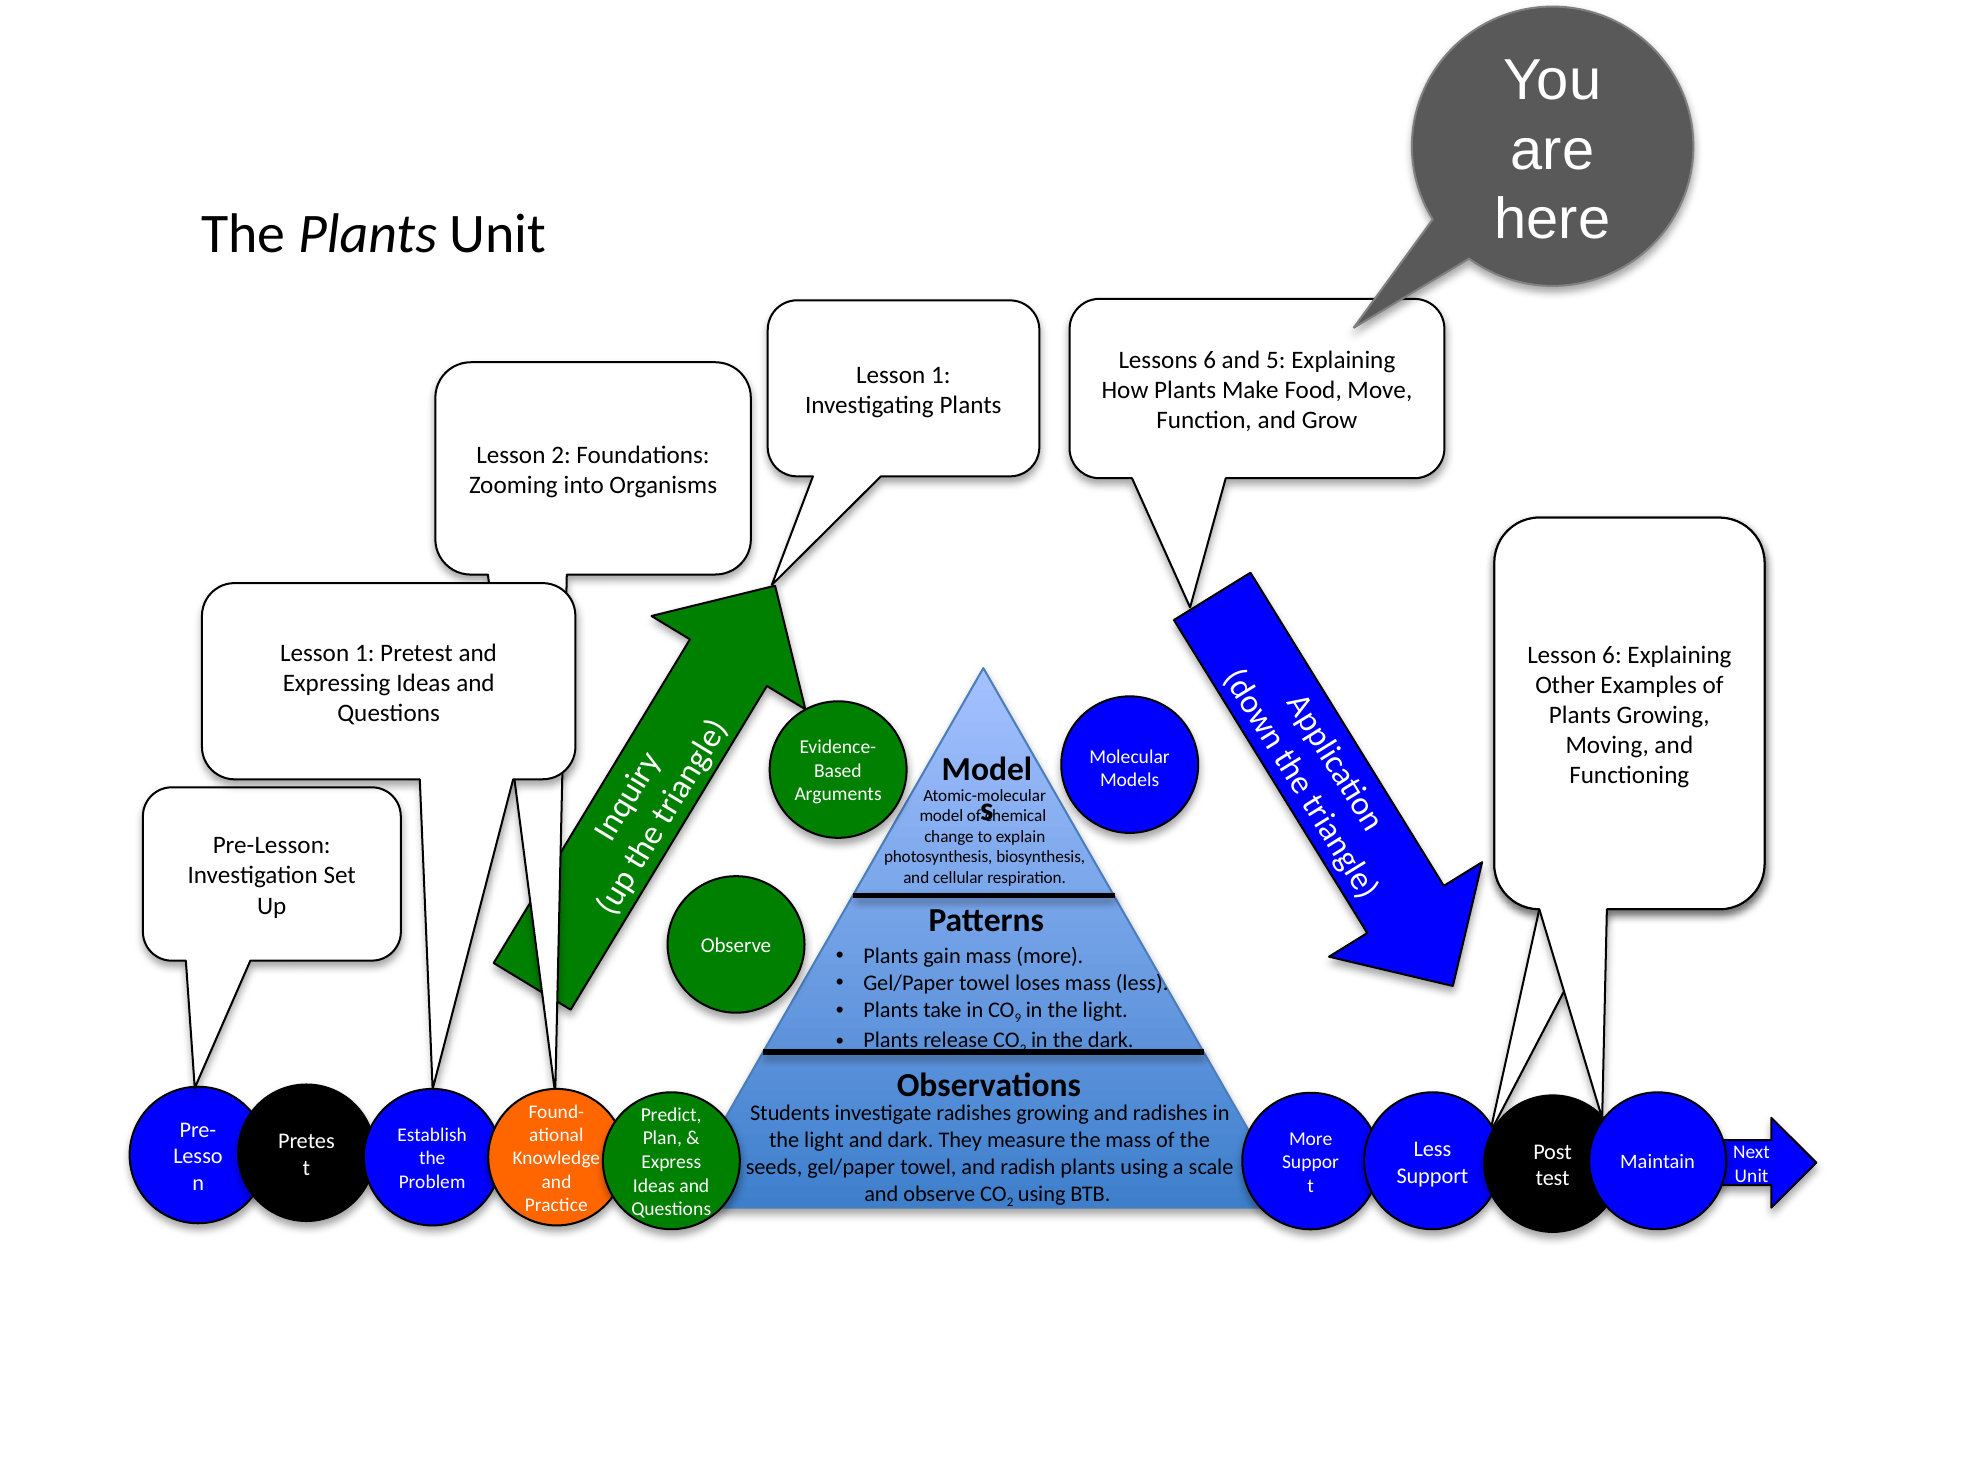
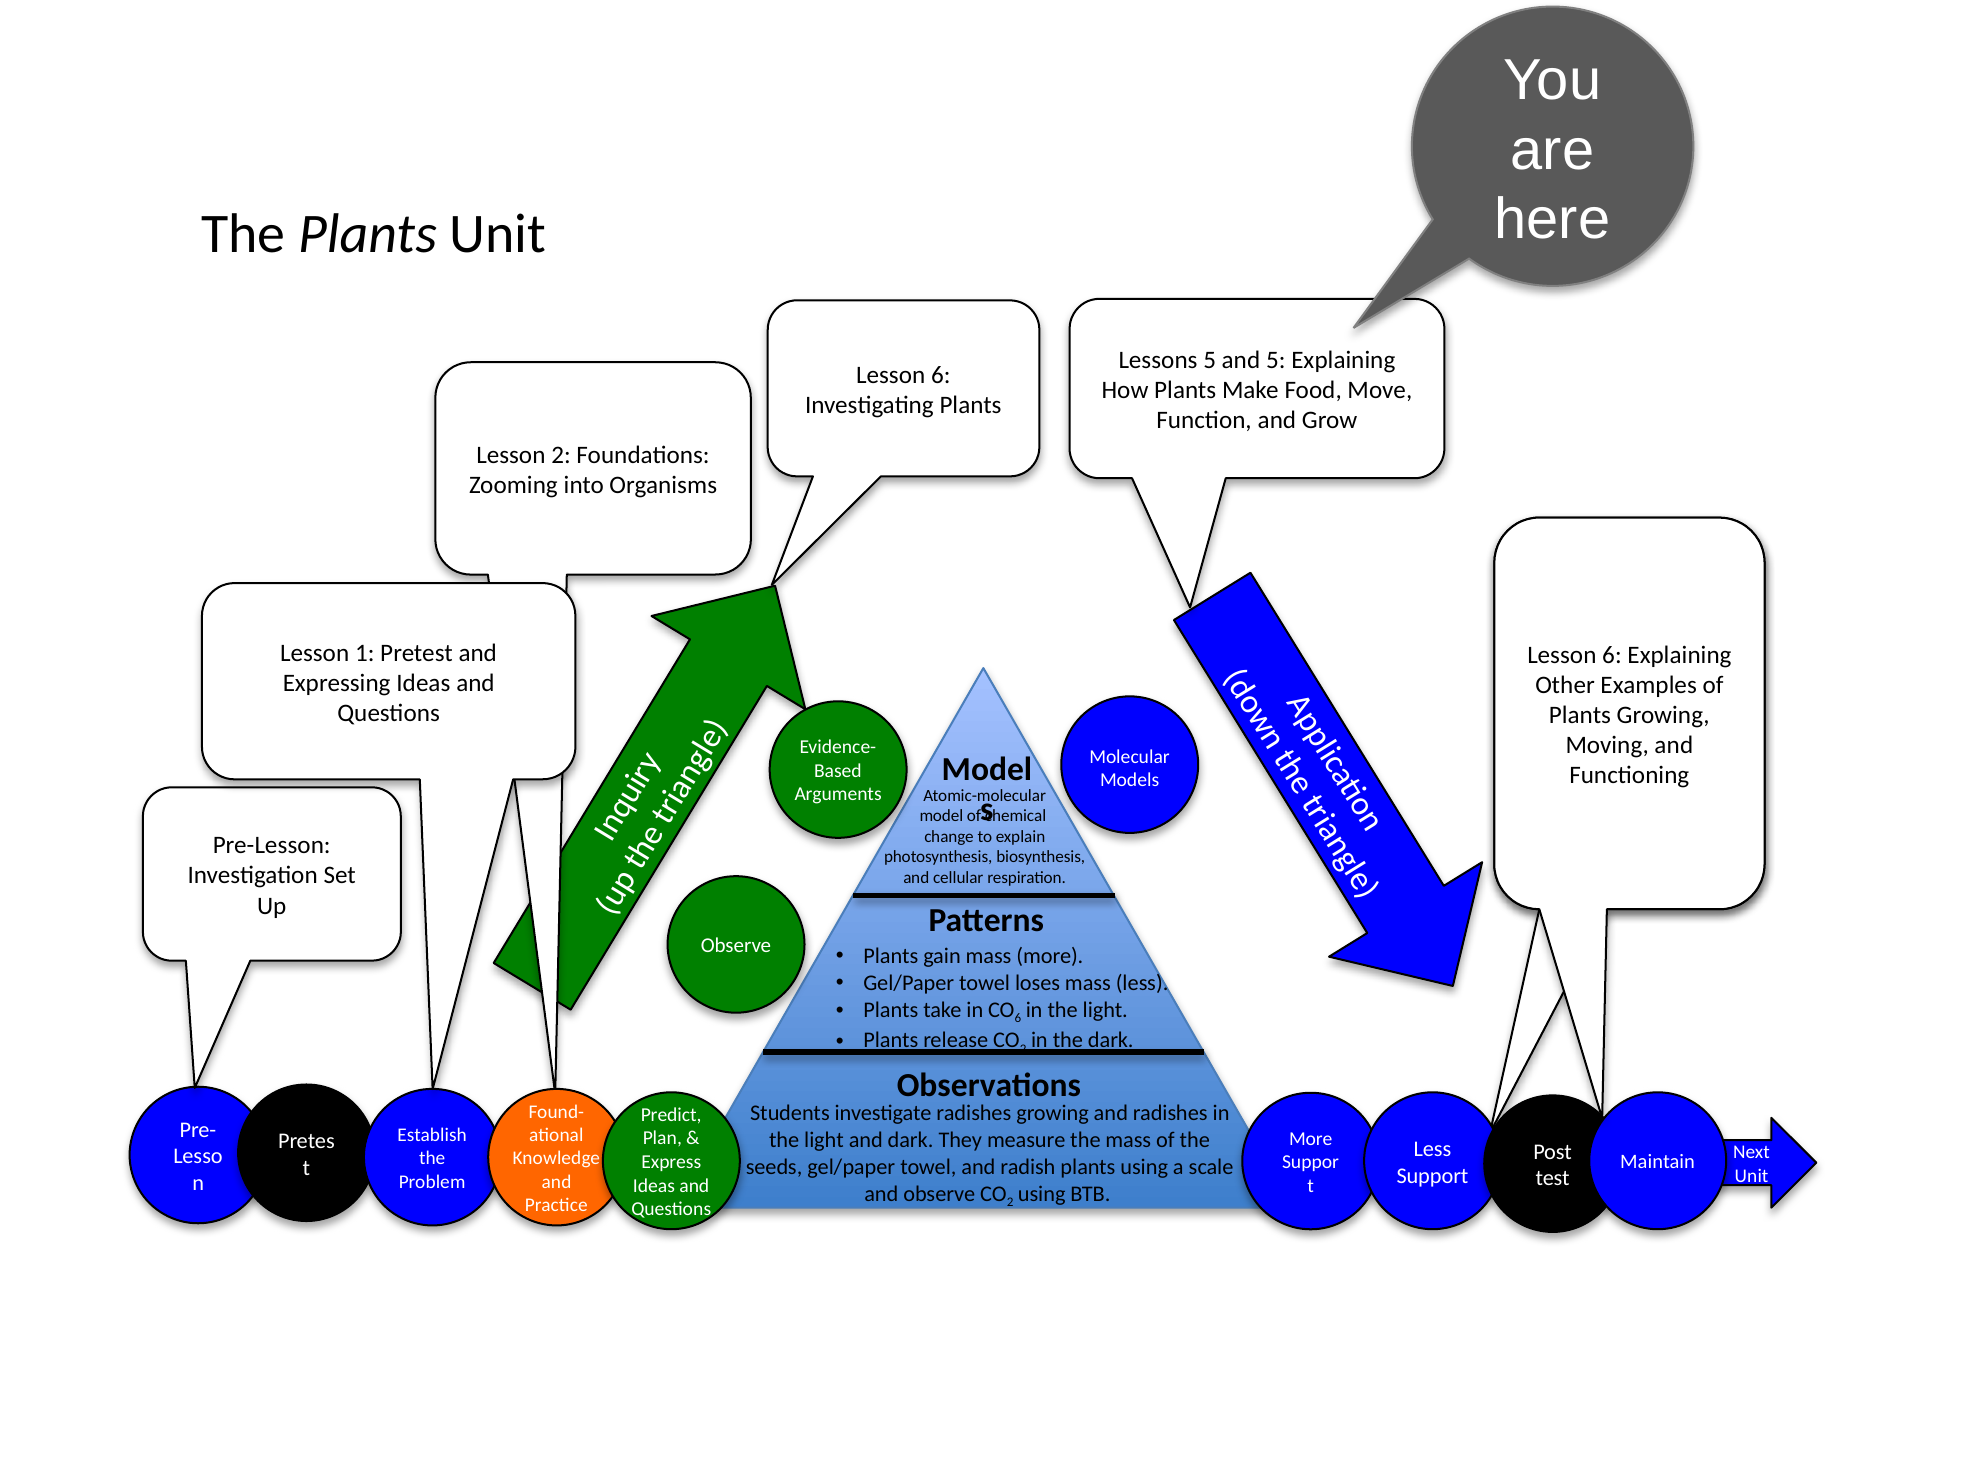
Lessons 6: 6 -> 5
1 at (941, 375): 1 -> 6
9 at (1018, 1019): 9 -> 6
